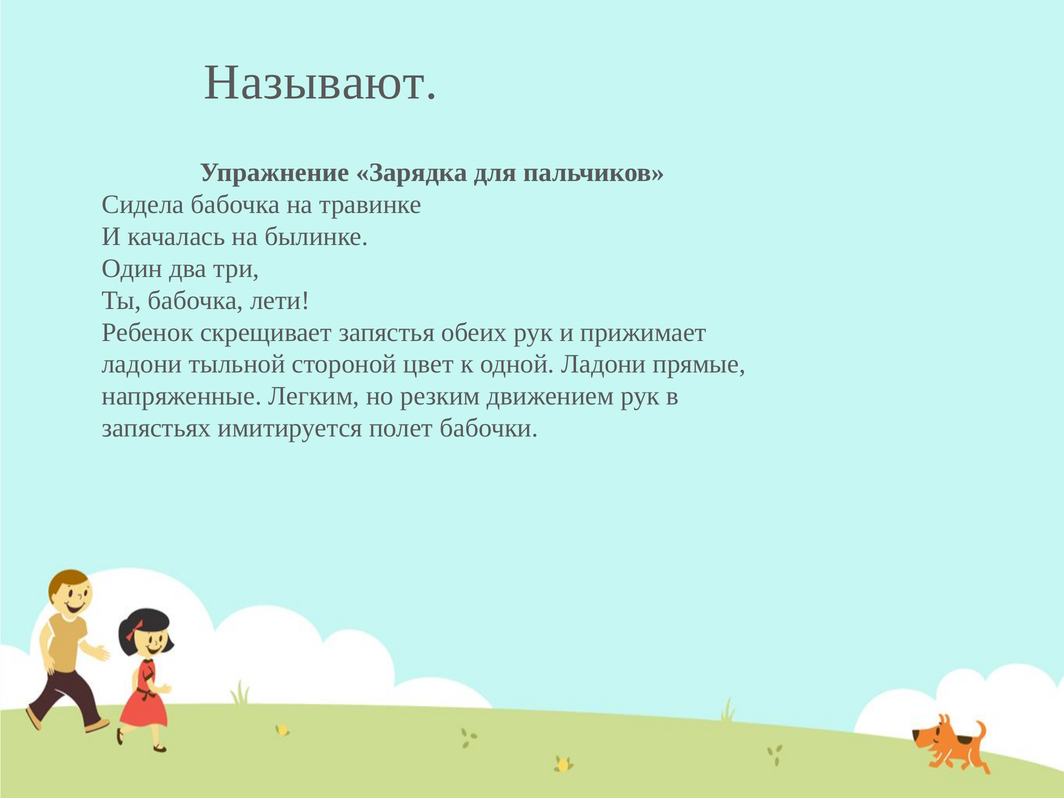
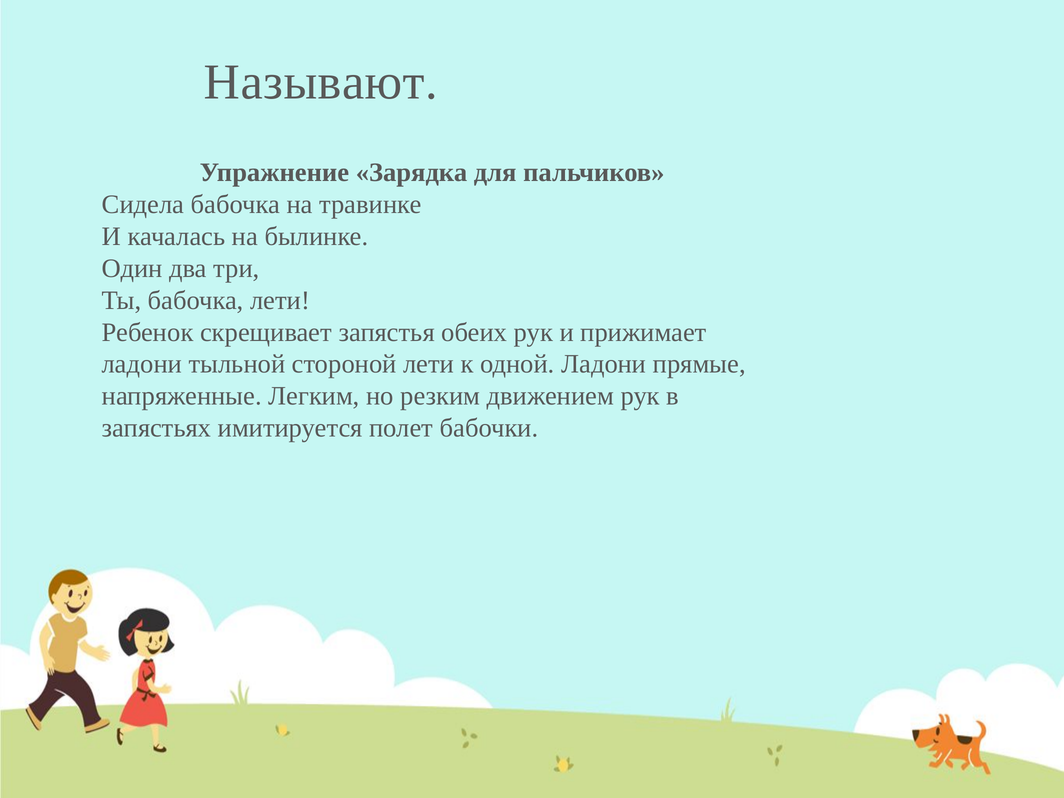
стороной цвет: цвет -> лети
